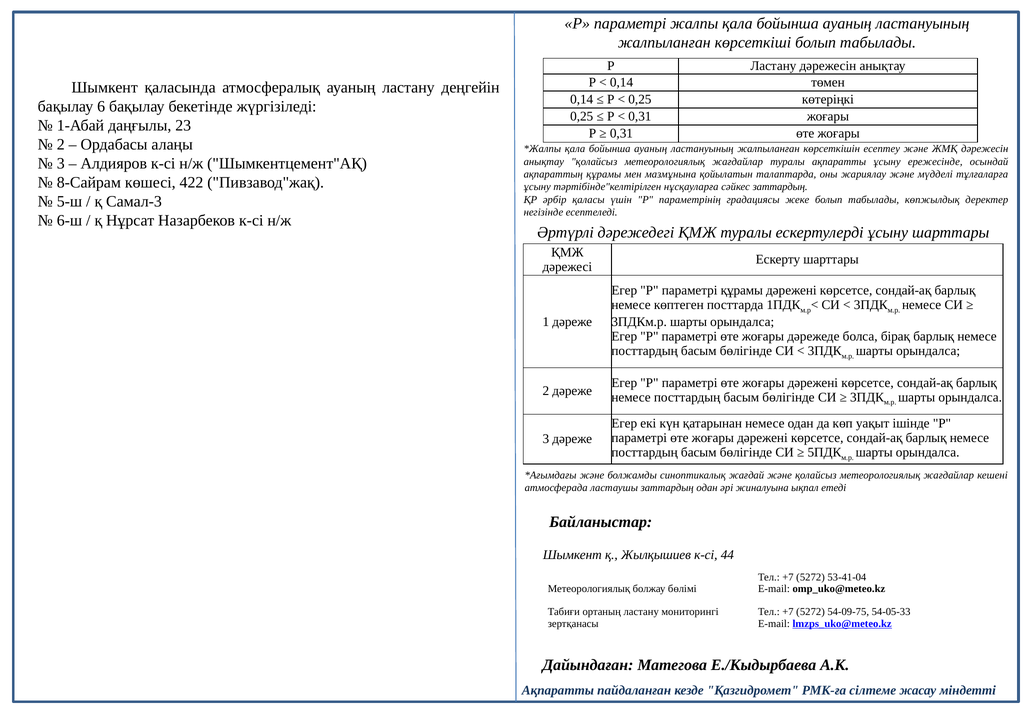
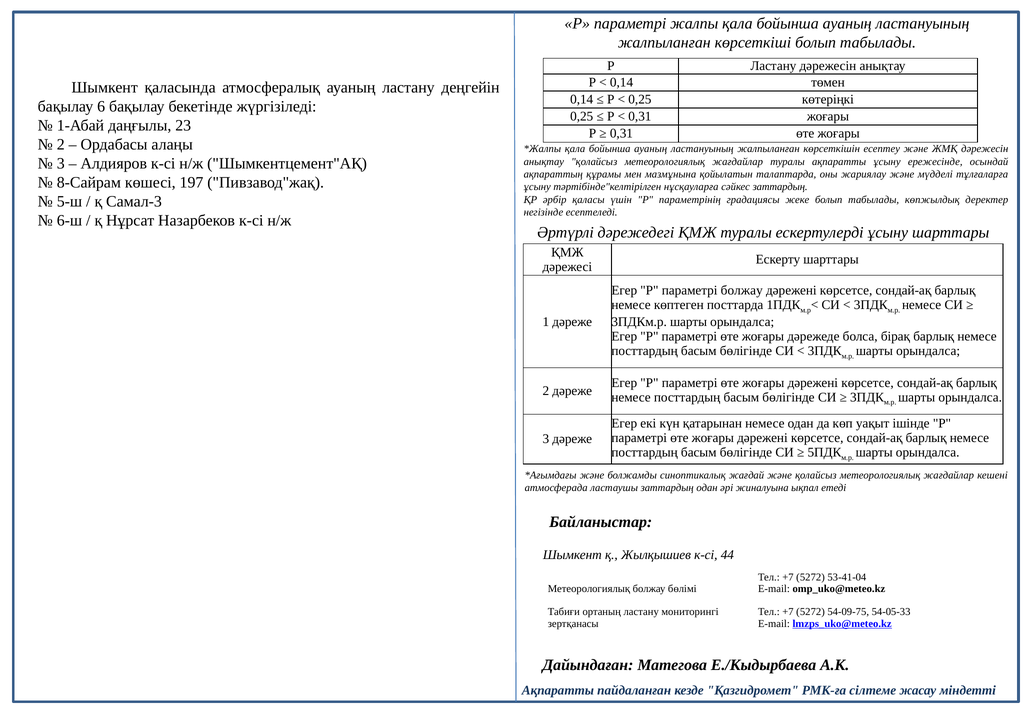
422: 422 -> 197
параметрі құрамы: құрамы -> болжау
